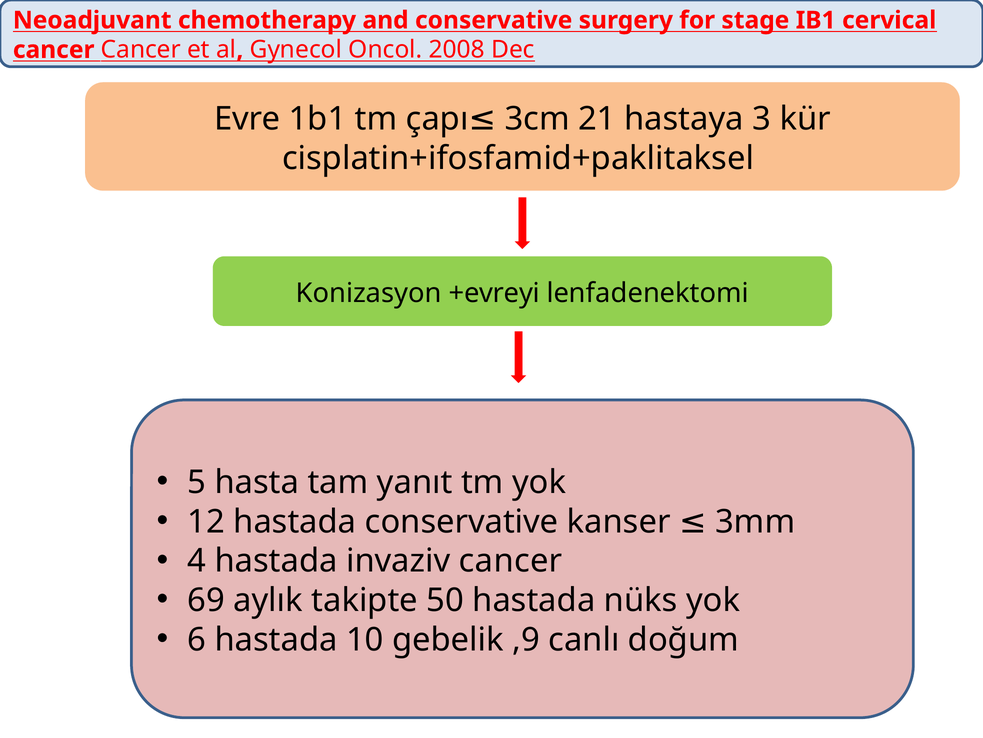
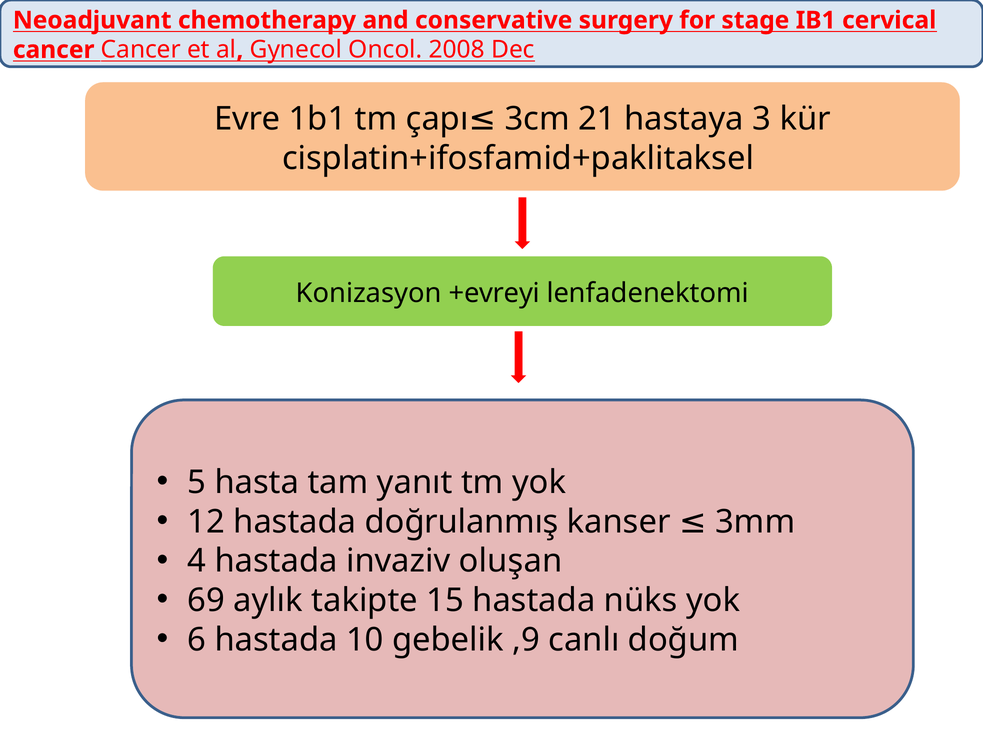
hastada conservative: conservative -> doğrulanmış
invaziv cancer: cancer -> oluşan
50: 50 -> 15
